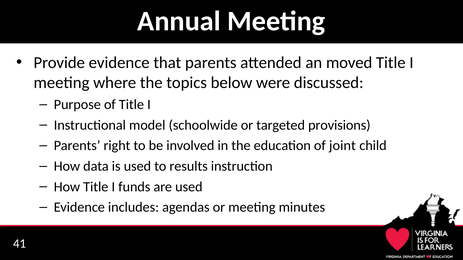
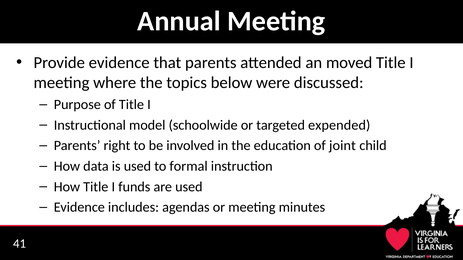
provisions: provisions -> expended
results: results -> formal
